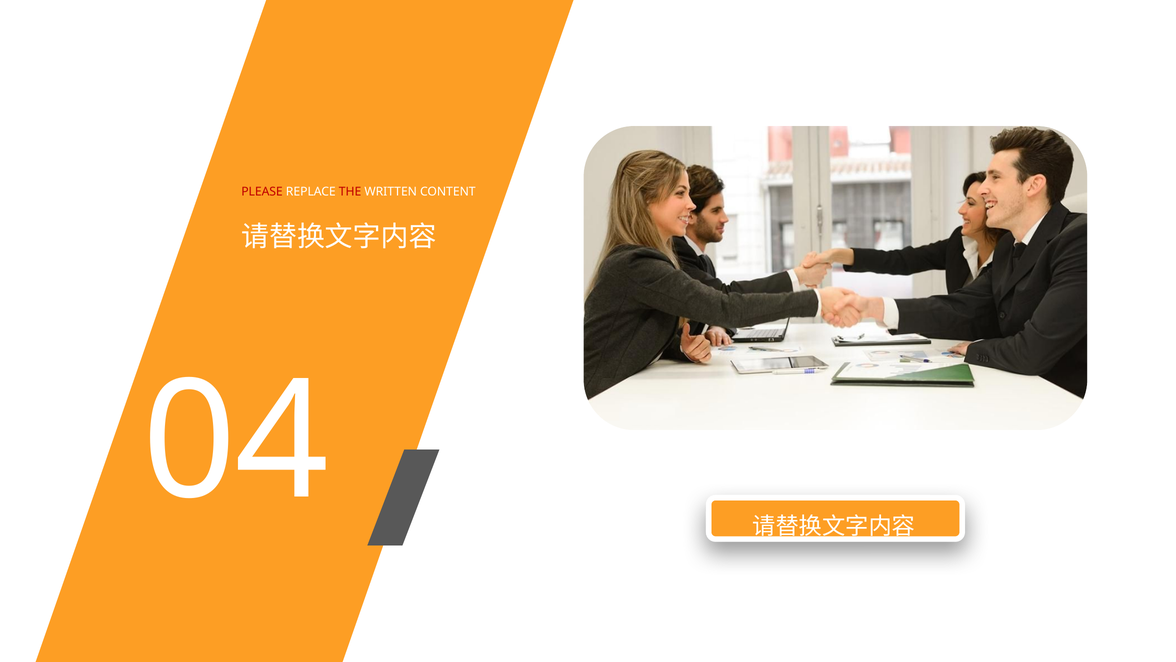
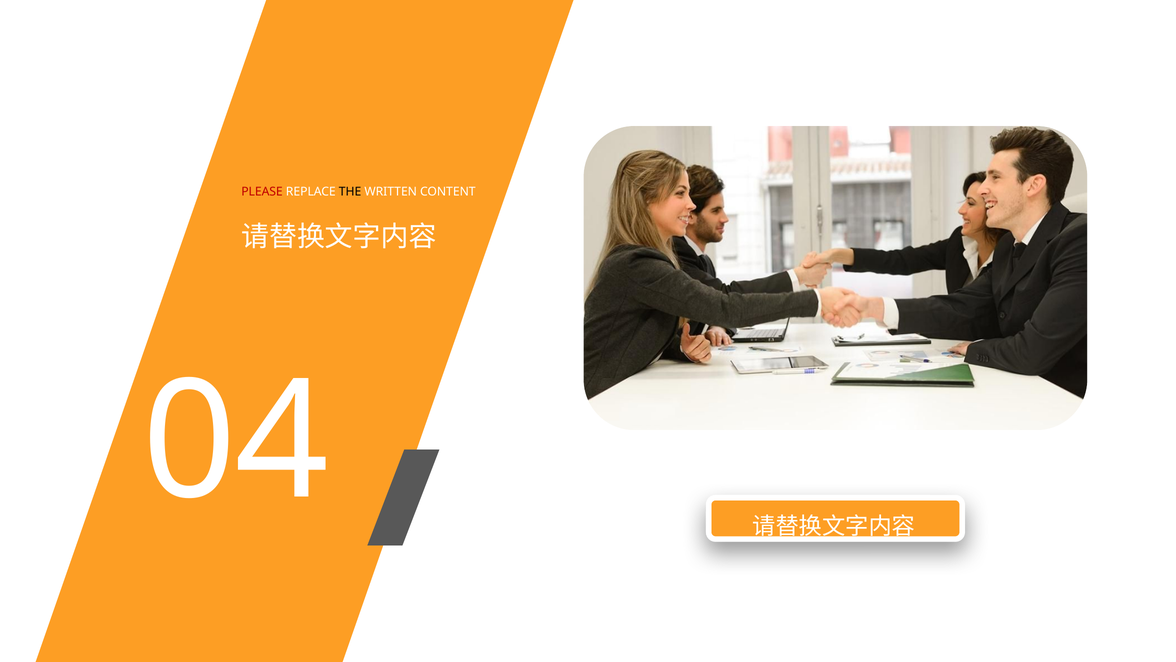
THE colour: red -> black
